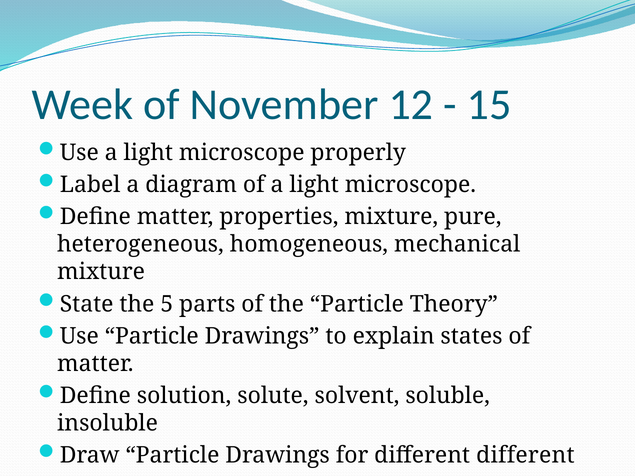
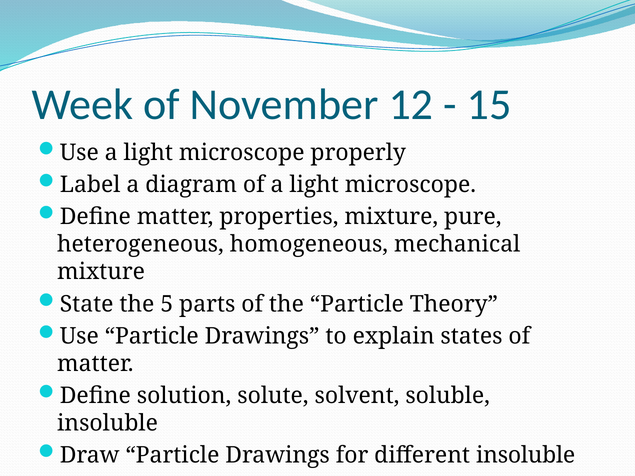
different different: different -> insoluble
